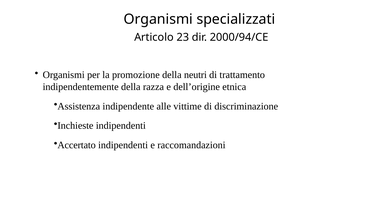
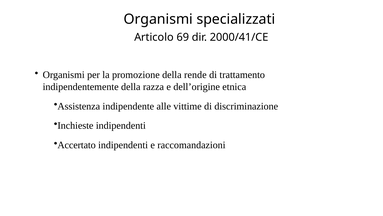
23: 23 -> 69
2000/94/CE: 2000/94/CE -> 2000/41/CE
neutri: neutri -> rende
